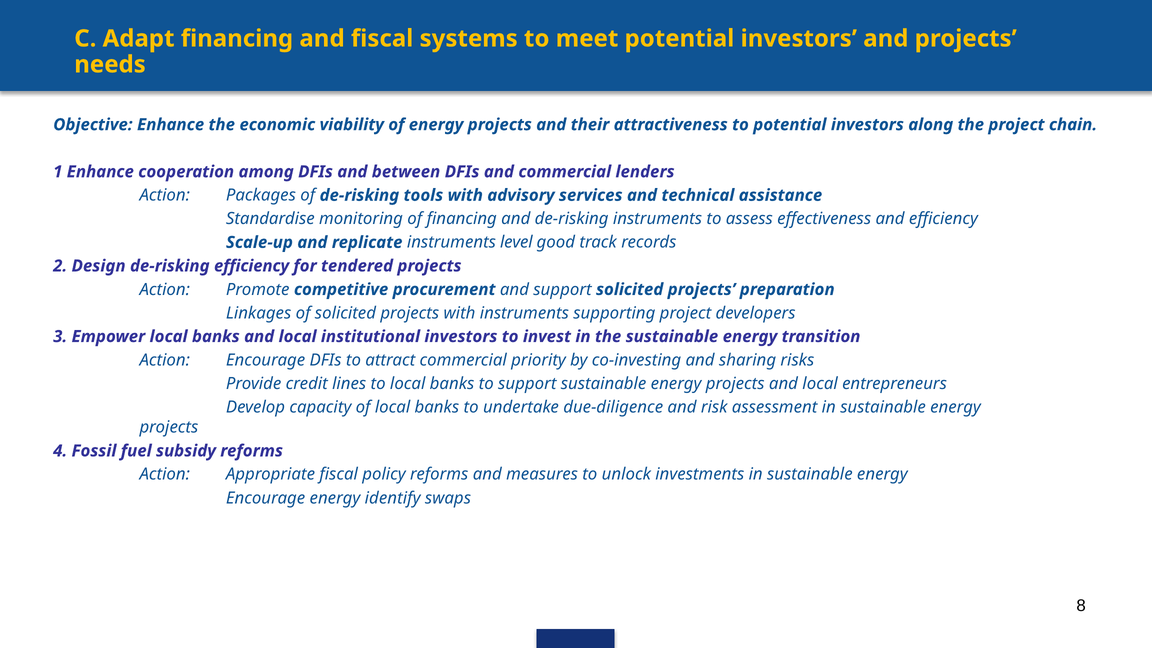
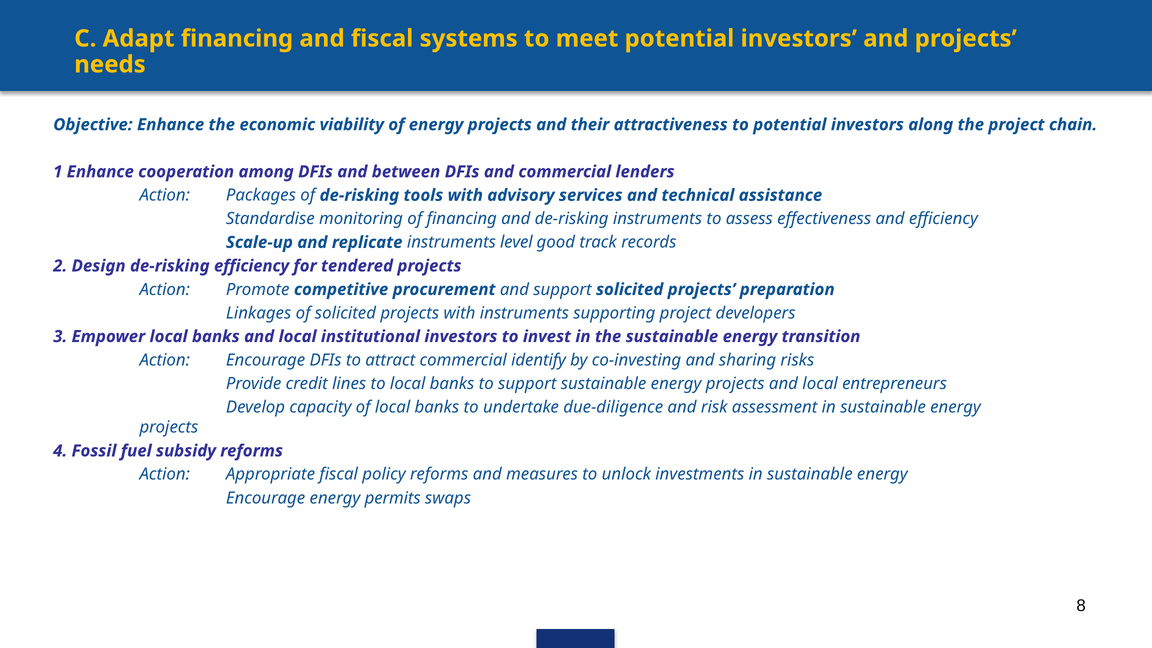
priority: priority -> identify
identify: identify -> permits
